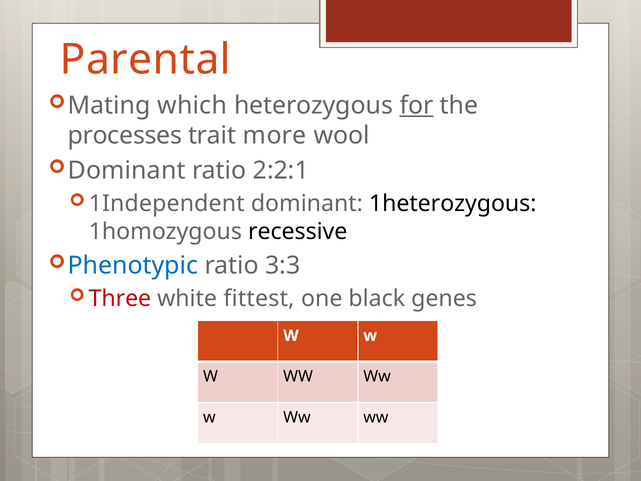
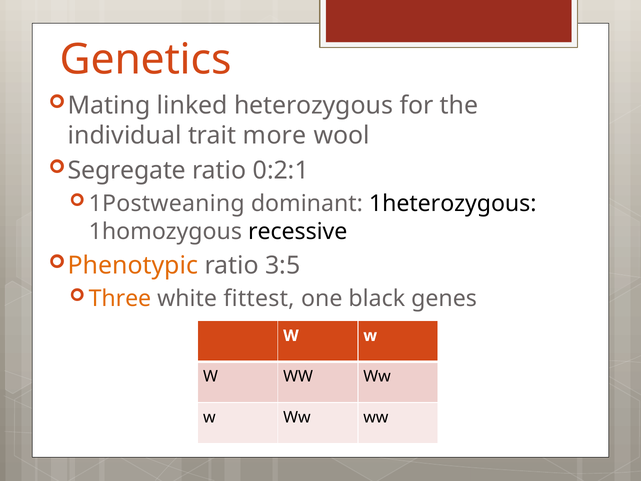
Parental: Parental -> Genetics
which: which -> linked
for underline: present -> none
processes: processes -> individual
Dominant at (127, 170): Dominant -> Segregate
2:2:1: 2:2:1 -> 0:2:1
1Independent: 1Independent -> 1Postweaning
Phenotypic colour: blue -> orange
3:3: 3:3 -> 3:5
Three colour: red -> orange
